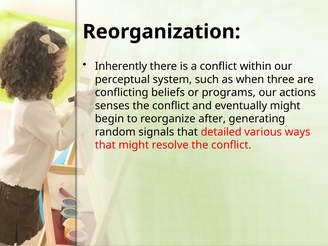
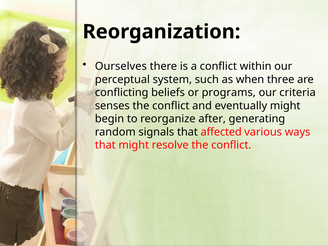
Inherently: Inherently -> Ourselves
actions: actions -> criteria
detailed: detailed -> affected
